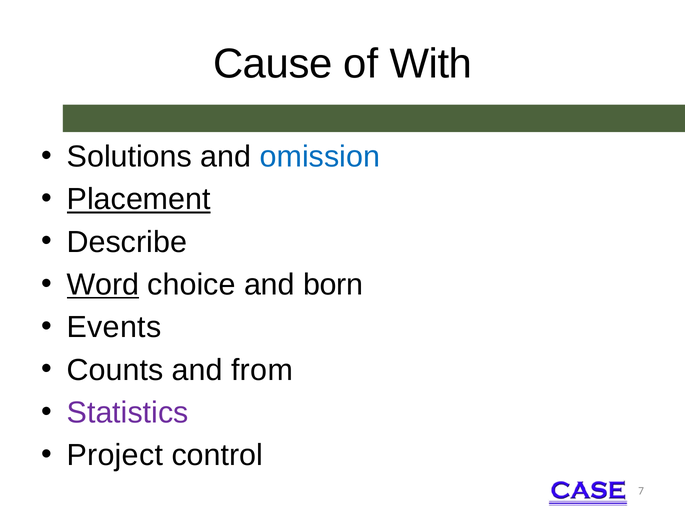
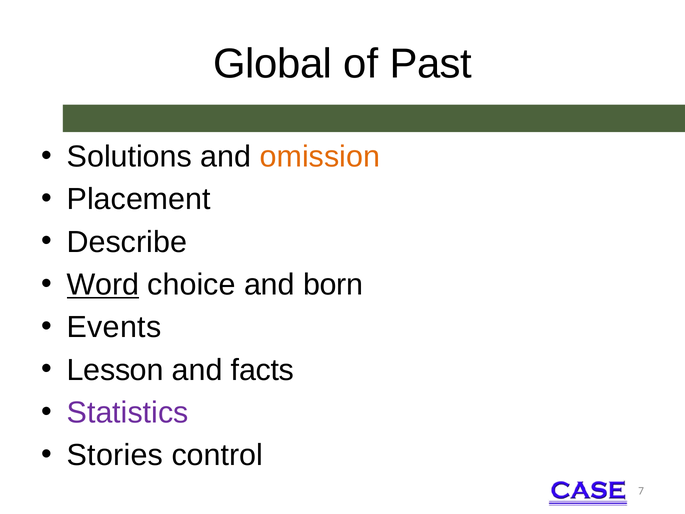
Cause: Cause -> Global
With: With -> Past
omission colour: blue -> orange
Placement underline: present -> none
Counts: Counts -> Lesson
from: from -> facts
Project: Project -> Stories
